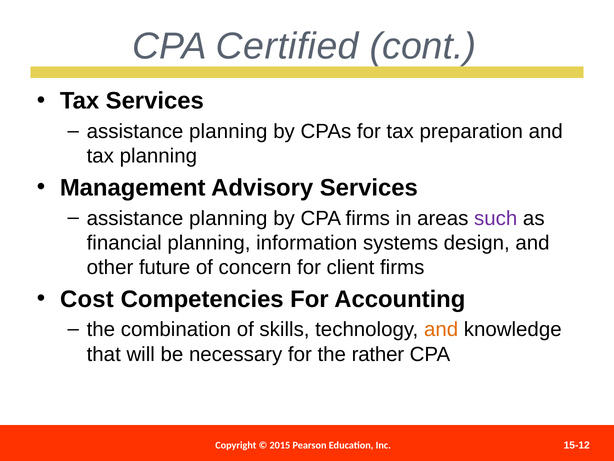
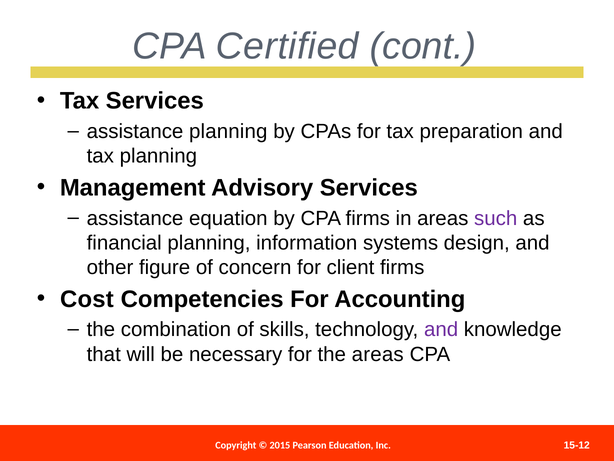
planning at (228, 218): planning -> equation
future: future -> figure
and at (441, 329) colour: orange -> purple
the rather: rather -> areas
